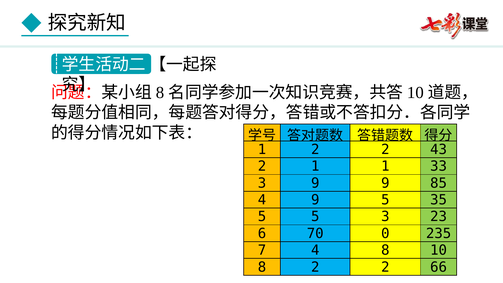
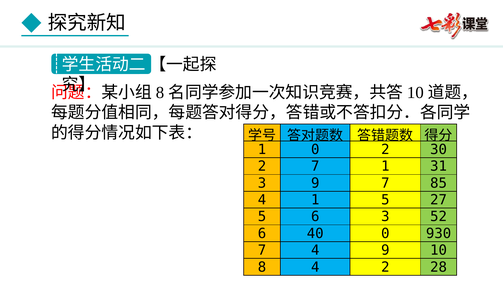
1 2: 2 -> 0
43: 43 -> 30
2 1: 1 -> 7
33: 33 -> 31
9 9: 9 -> 7
4 9: 9 -> 1
35: 35 -> 27
5 5: 5 -> 6
23: 23 -> 52
70: 70 -> 40
235: 235 -> 930
4 8: 8 -> 9
8 2: 2 -> 4
66: 66 -> 28
